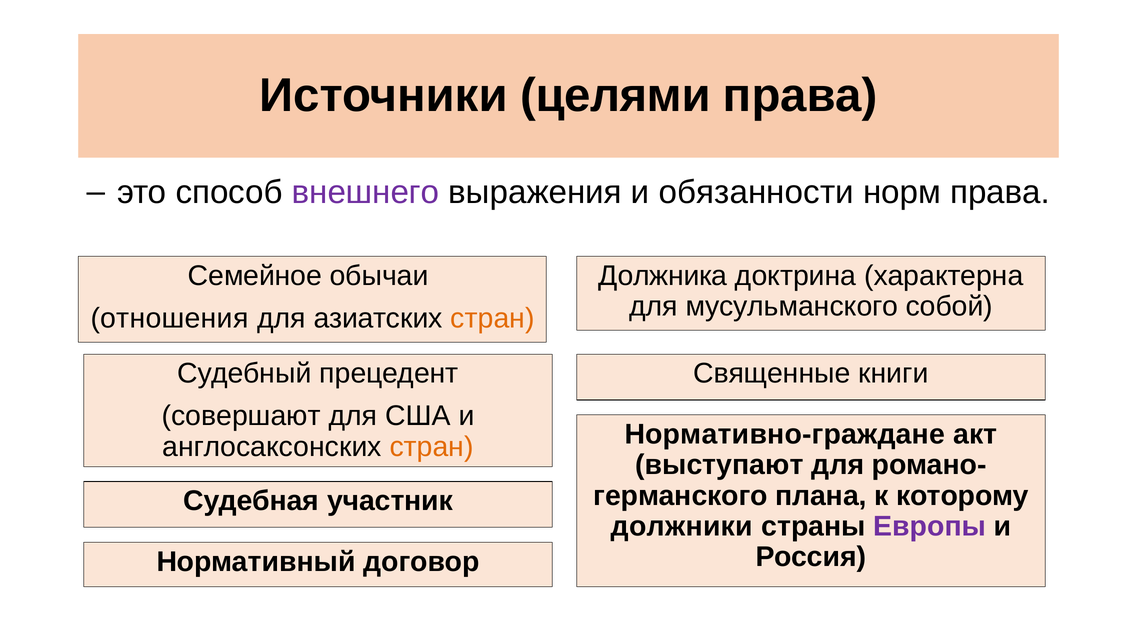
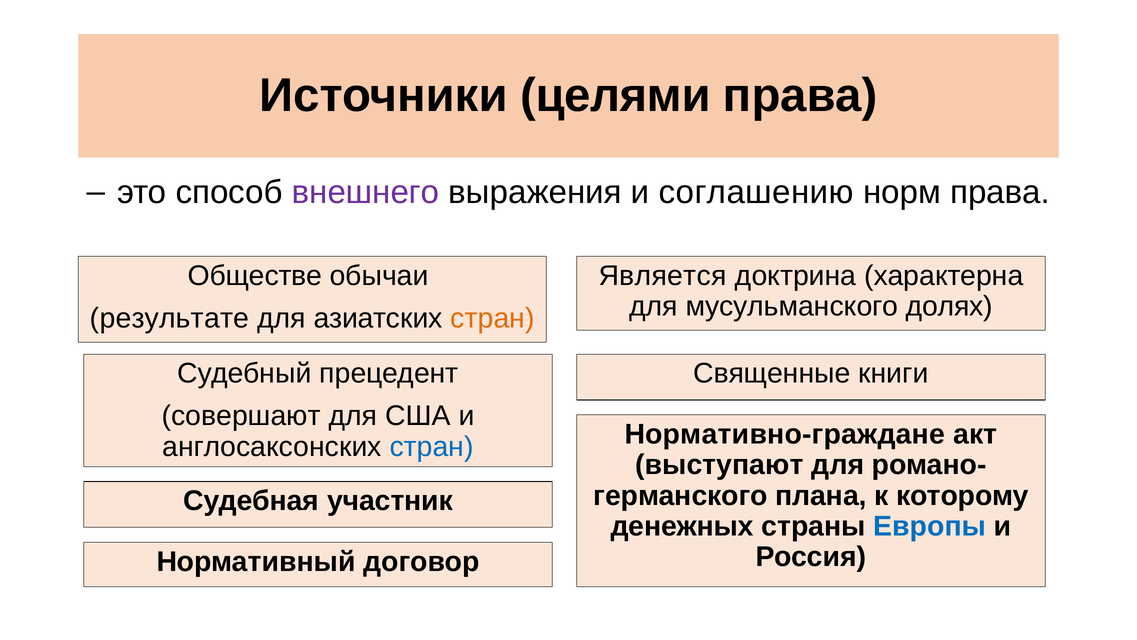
обязанности: обязанности -> соглашению
Семейное: Семейное -> Обществе
Должника: Должника -> Является
собой: собой -> долях
отношения: отношения -> результате
стран at (432, 446) colour: orange -> blue
должники: должники -> денежных
Европы colour: purple -> blue
